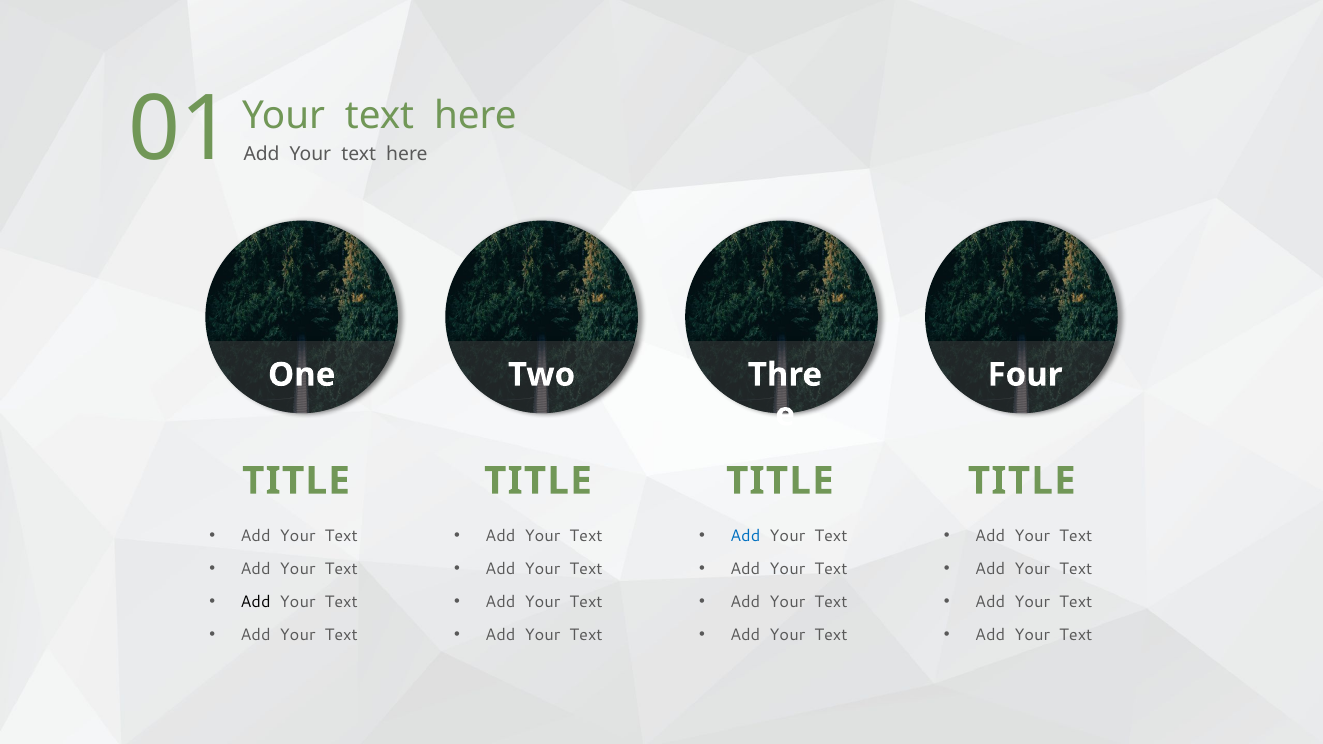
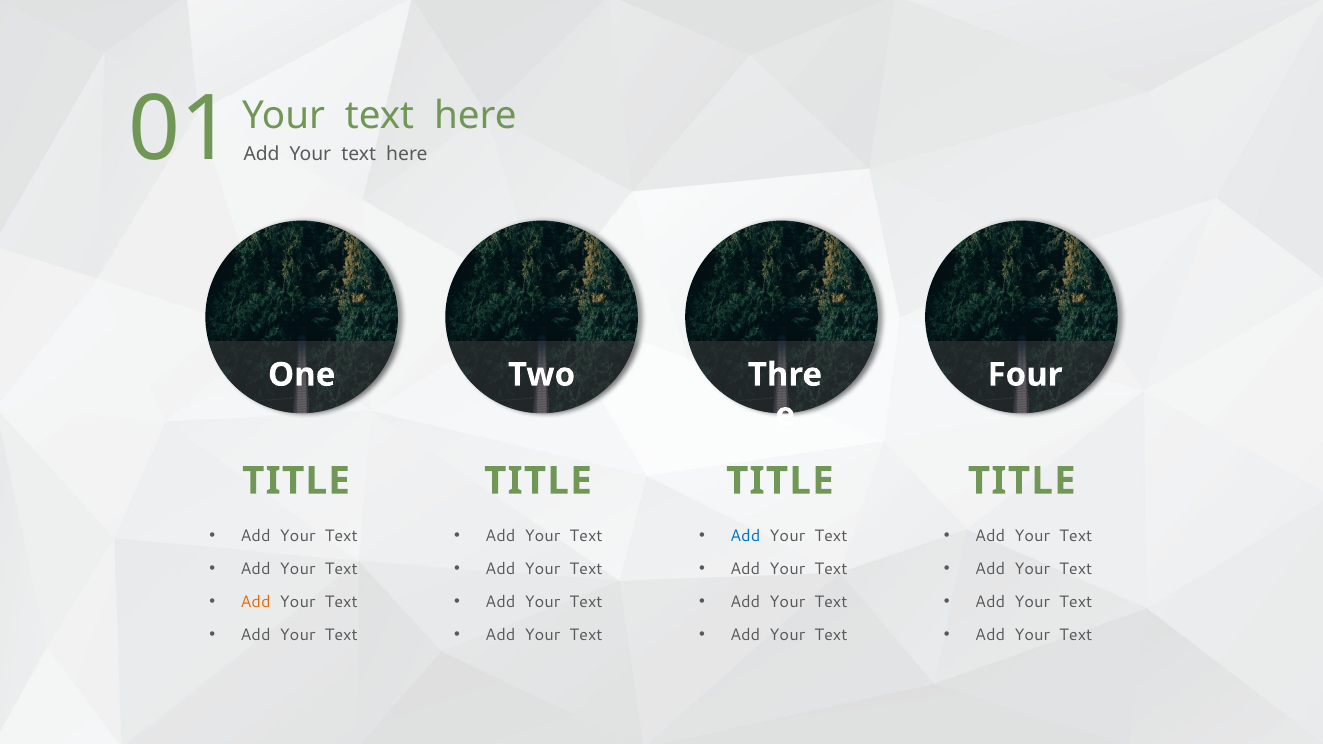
Add at (255, 602) colour: black -> orange
